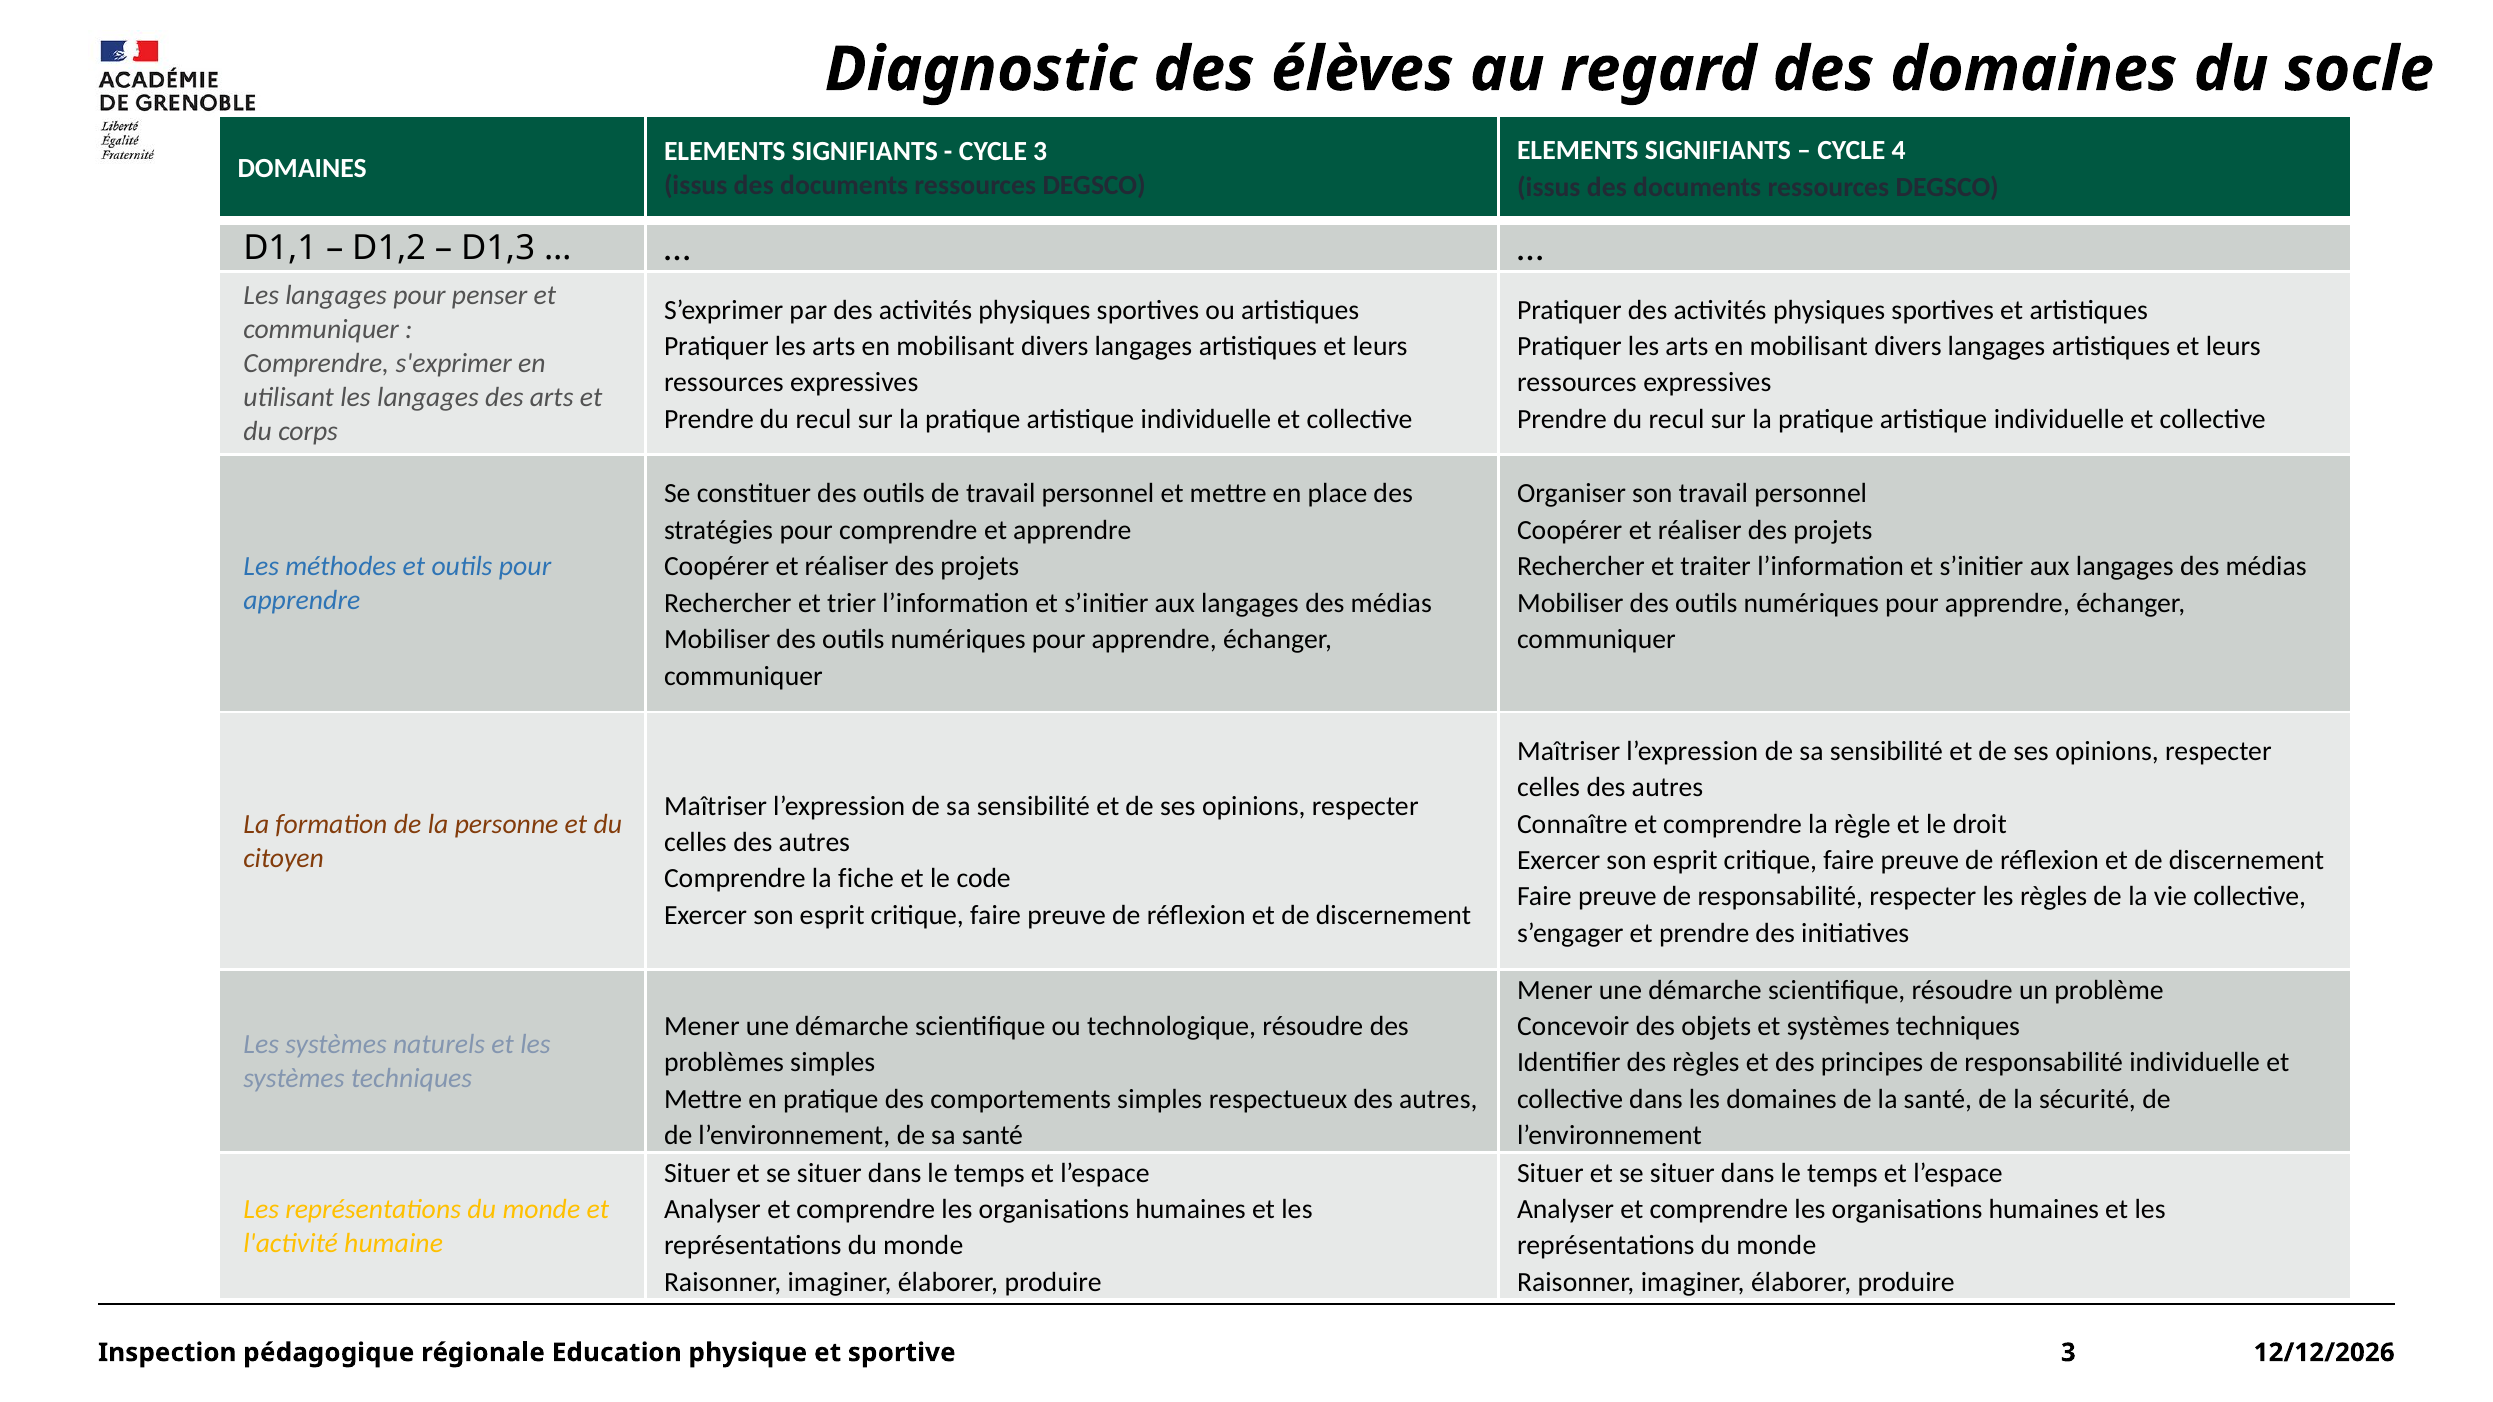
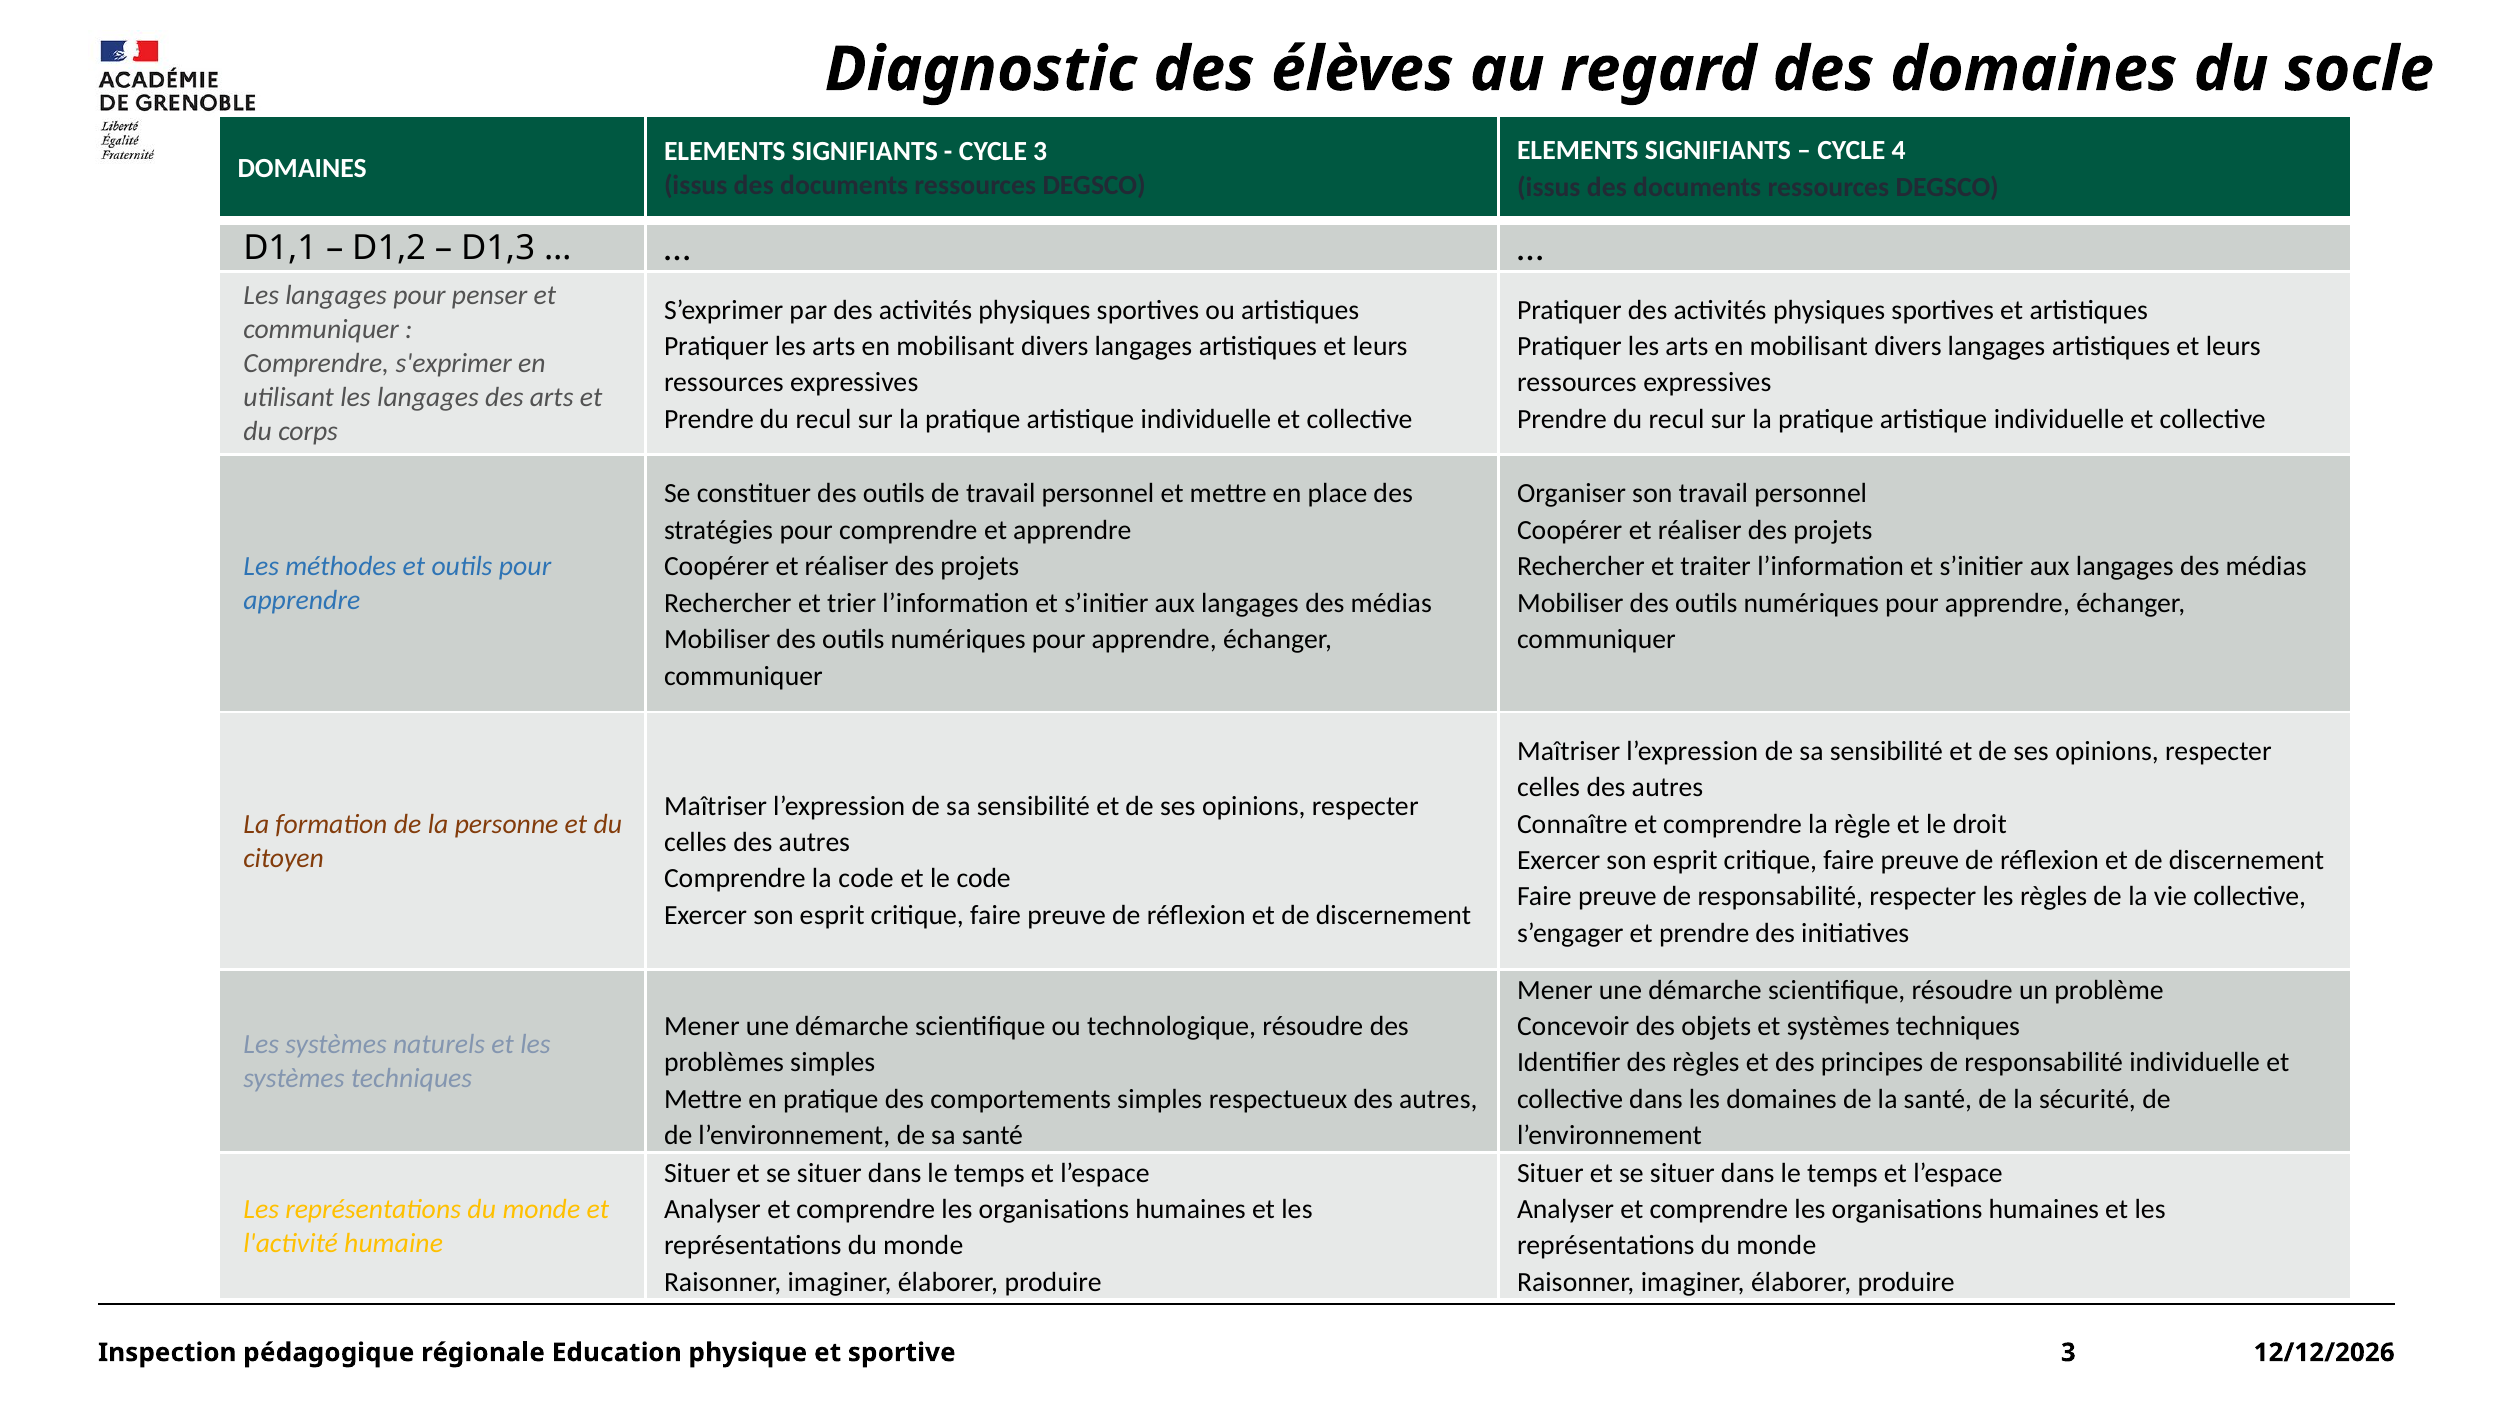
la fiche: fiche -> code
